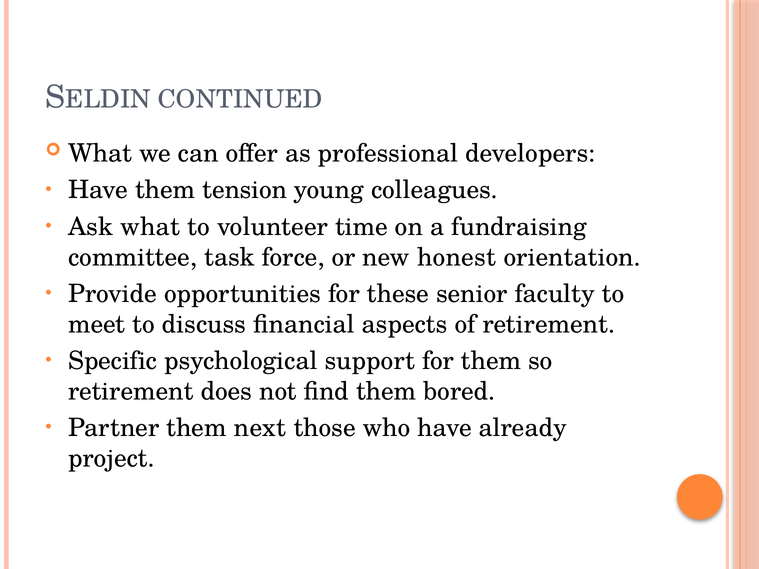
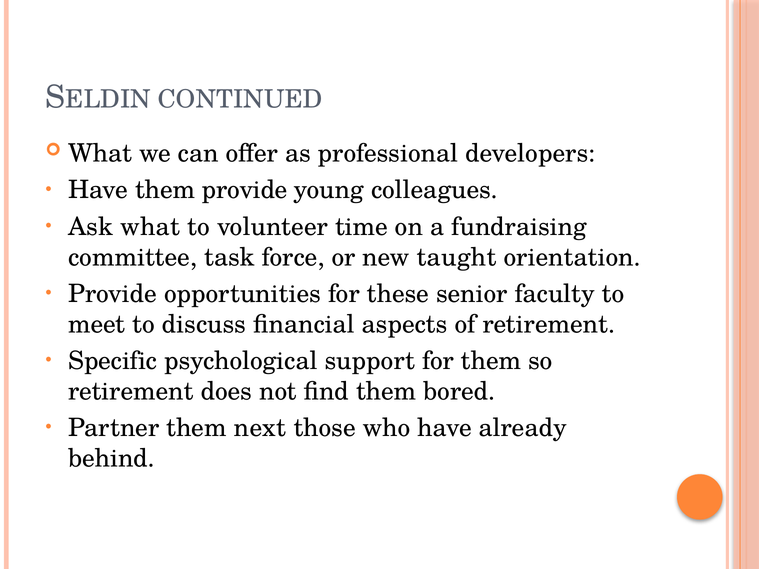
them tension: tension -> provide
honest: honest -> taught
project: project -> behind
